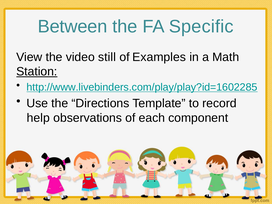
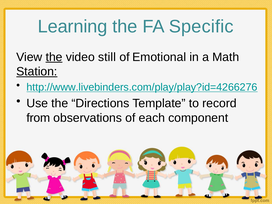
Between: Between -> Learning
the at (54, 57) underline: none -> present
Examples: Examples -> Emotional
http://www.livebinders.com/play/play?id=1602285: http://www.livebinders.com/play/play?id=1602285 -> http://www.livebinders.com/play/play?id=4266276
help: help -> from
